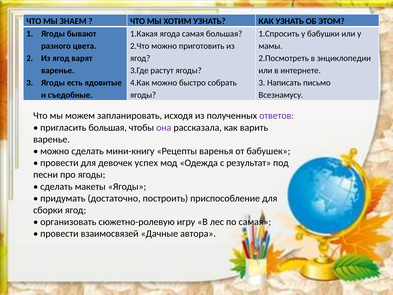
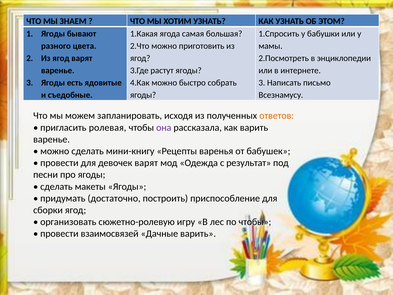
ответов colour: purple -> orange
пригласить большая: большая -> ролевая
девочек успех: успех -> варят
по самая: самая -> чтобы
Дачные автора: автора -> варить
